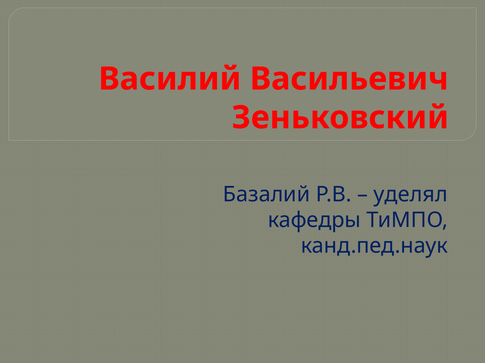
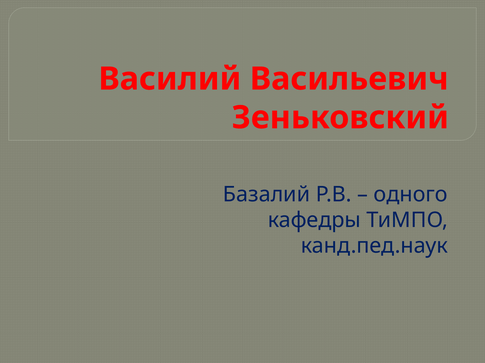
уделял: уделял -> одного
